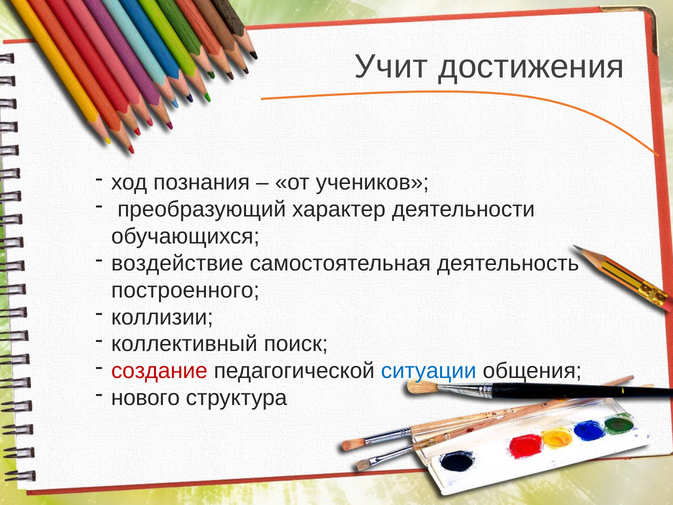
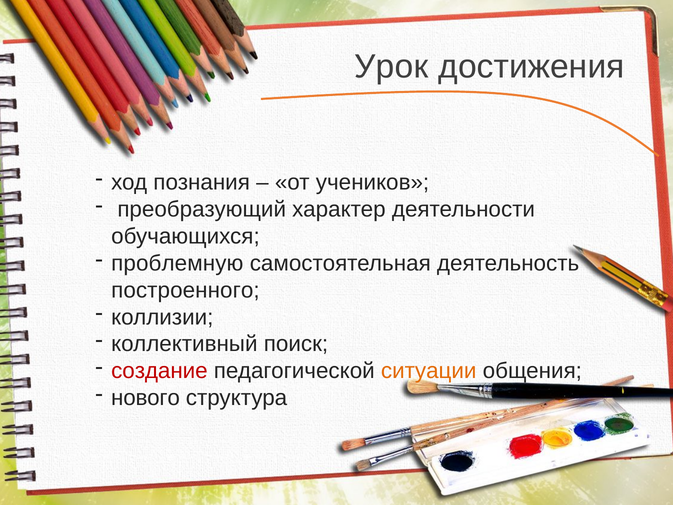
Учит: Учит -> Урок
воздействие: воздействие -> проблемную
ситуации colour: blue -> orange
